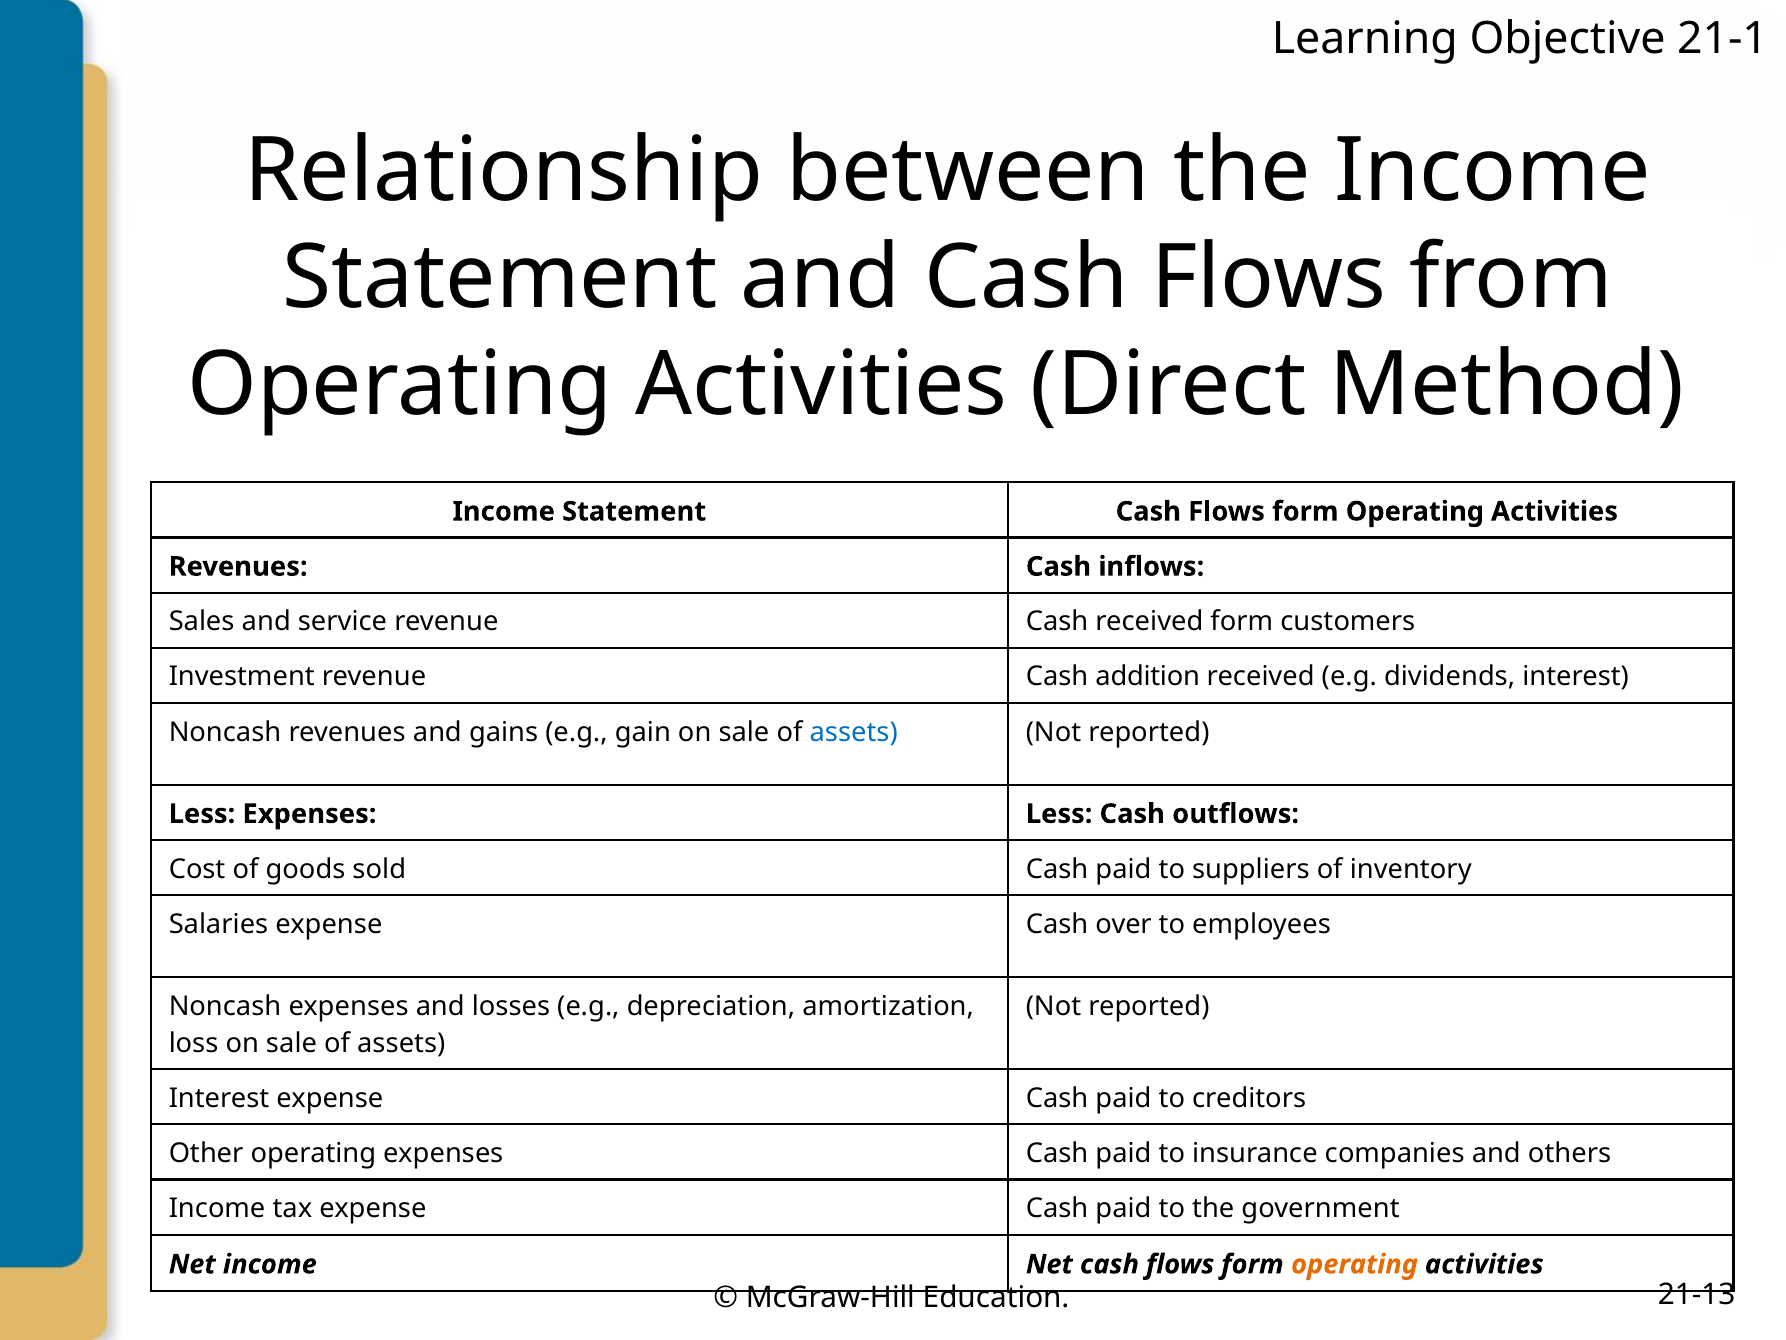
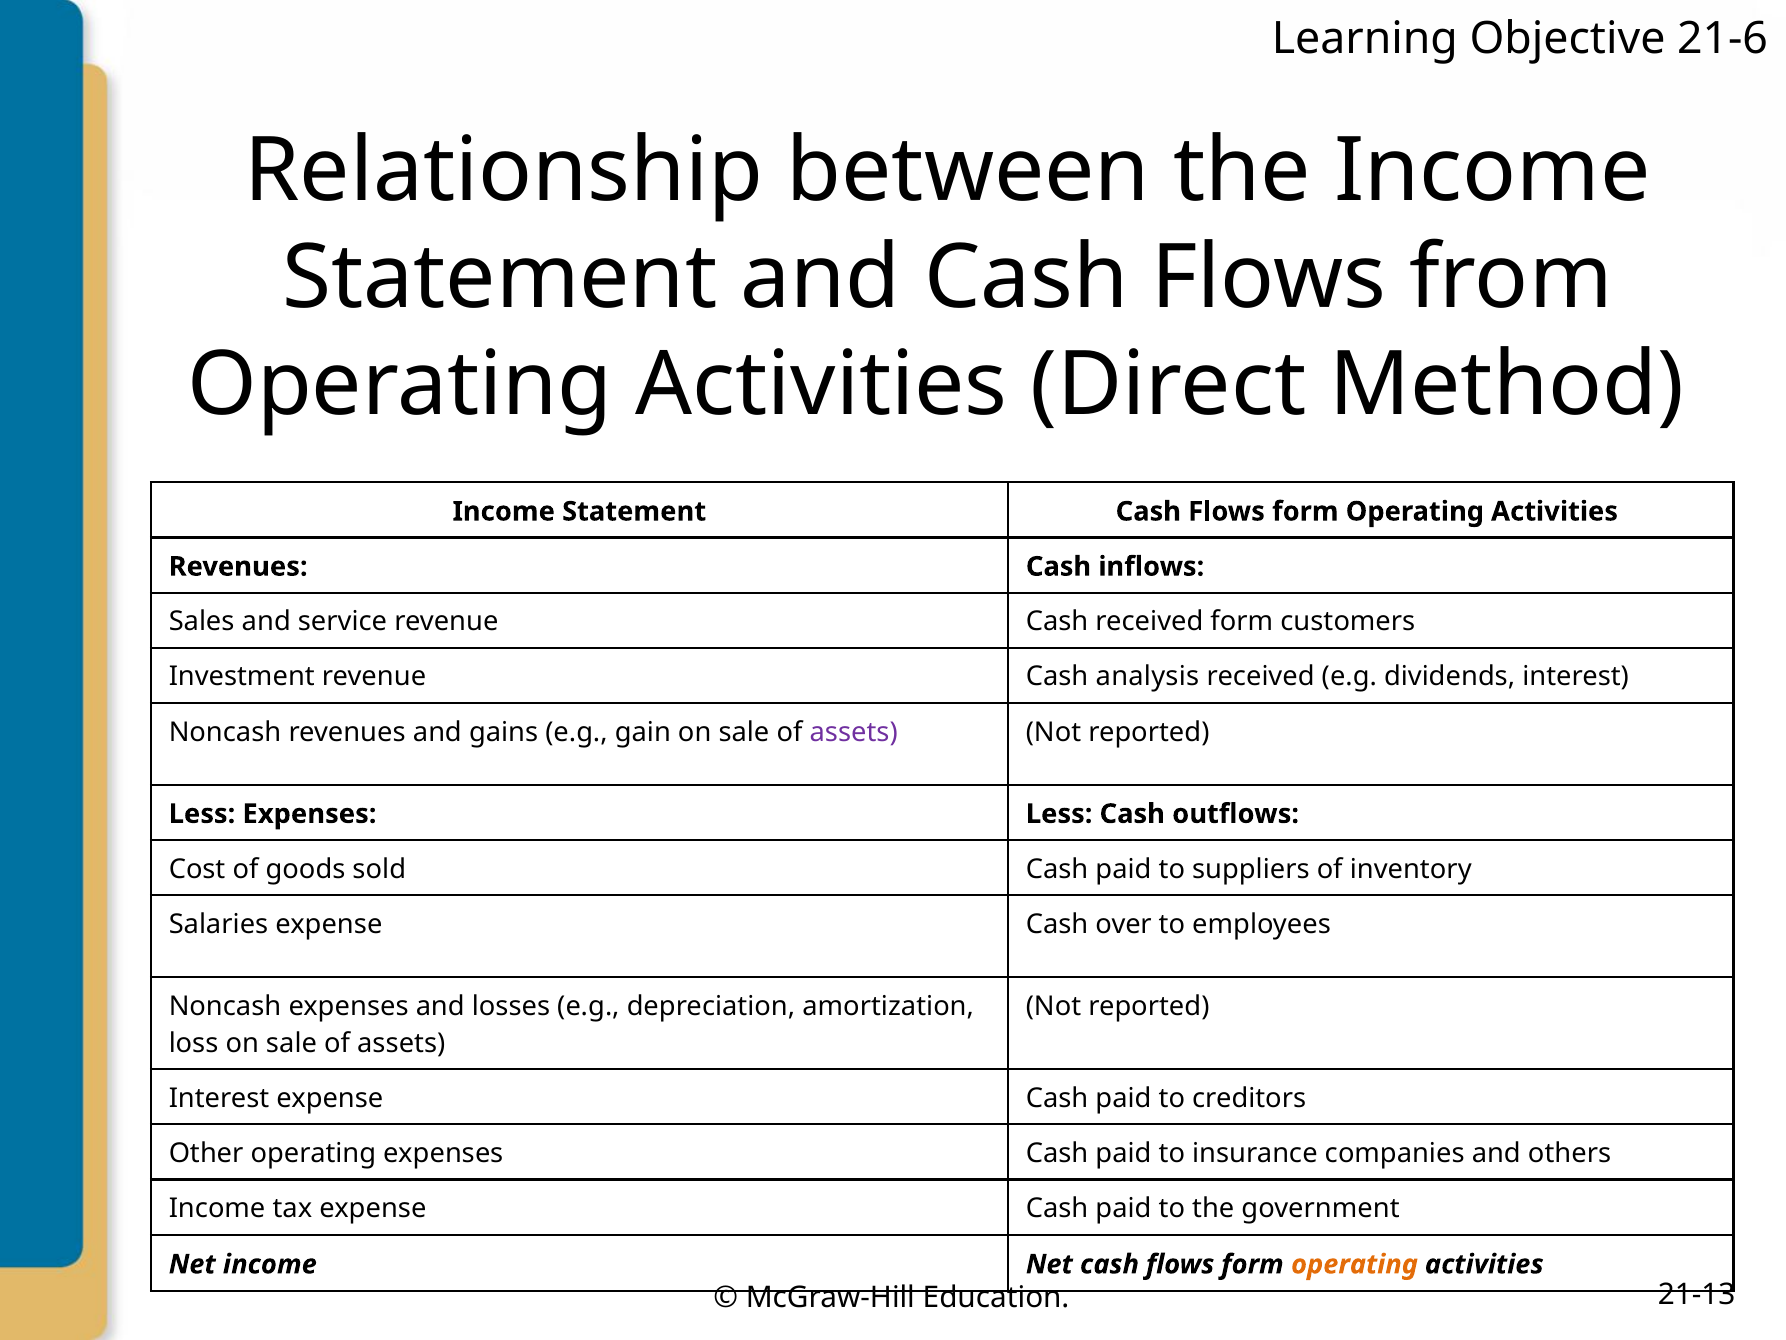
21-1: 21-1 -> 21-6
addition: addition -> analysis
assets at (854, 732) colour: blue -> purple
